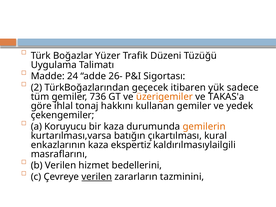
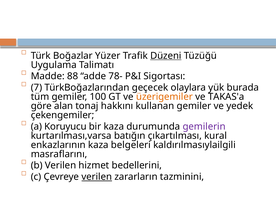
Düzeni underline: none -> present
24: 24 -> 88
26-: 26- -> 78-
2: 2 -> 7
itibaren: itibaren -> olaylara
sadece: sadece -> burada
736: 736 -> 100
ihlal: ihlal -> alan
gemilerin colour: orange -> purple
ekspertiz: ekspertiz -> belgeleri
